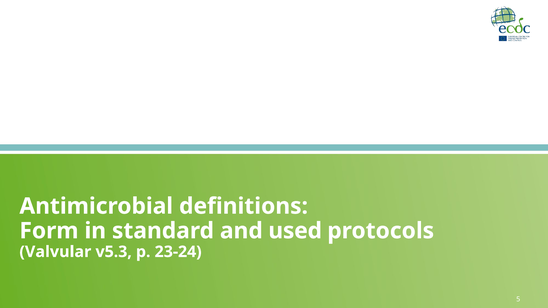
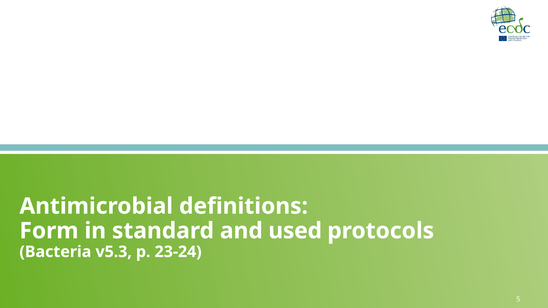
Valvular: Valvular -> Bacteria
